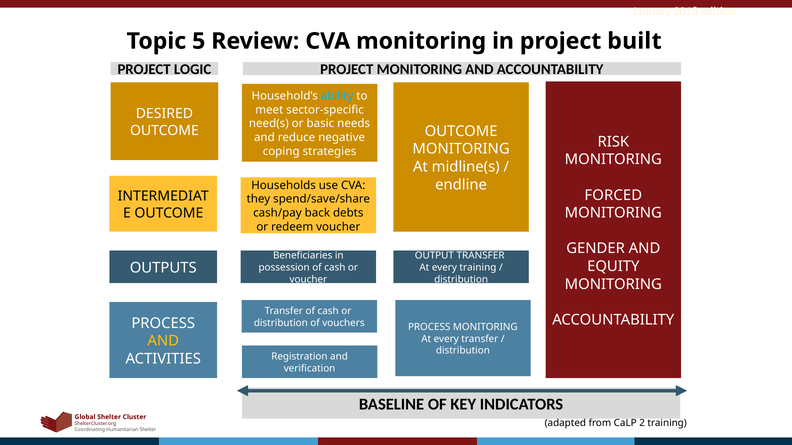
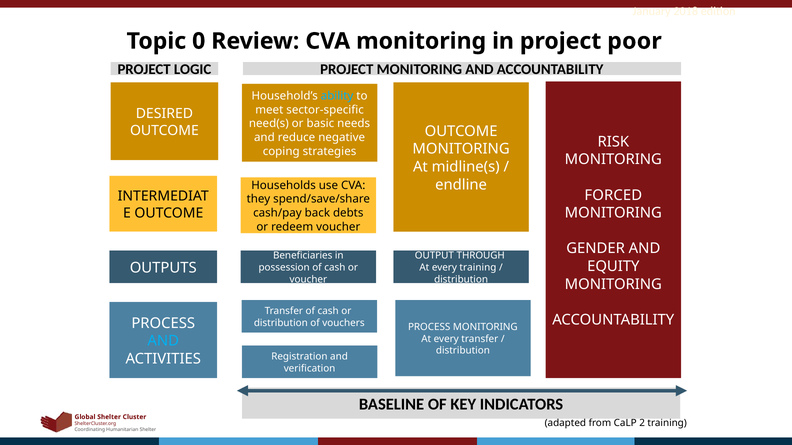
5: 5 -> 0
built: built -> poor
OUTPUT TRANSFER: TRANSFER -> THROUGH
AND at (163, 341) colour: yellow -> light blue
